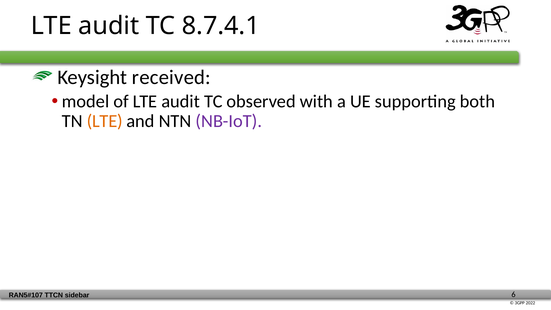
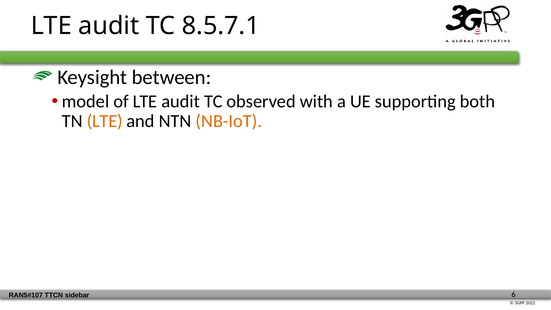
8.7.4.1: 8.7.4.1 -> 8.5.7.1
received: received -> between
NB-IoT colour: purple -> orange
